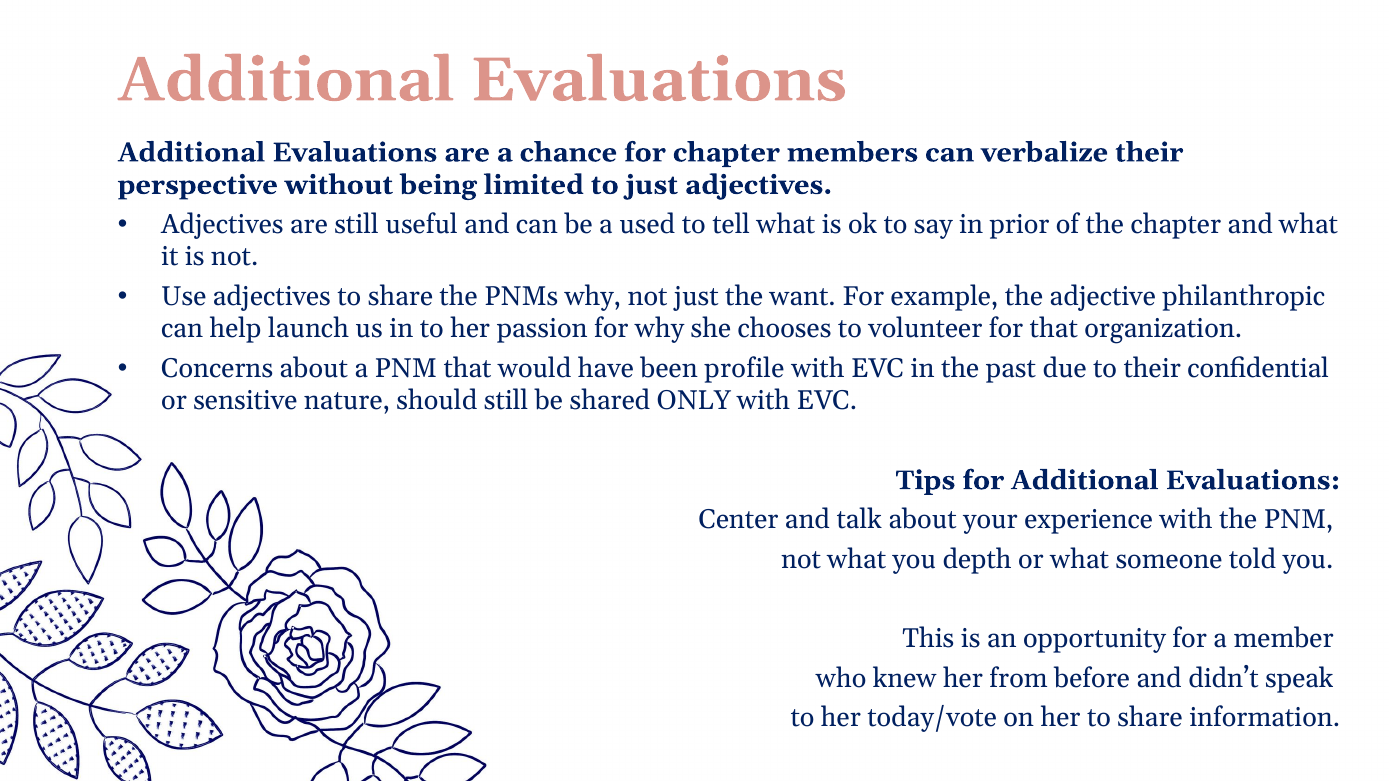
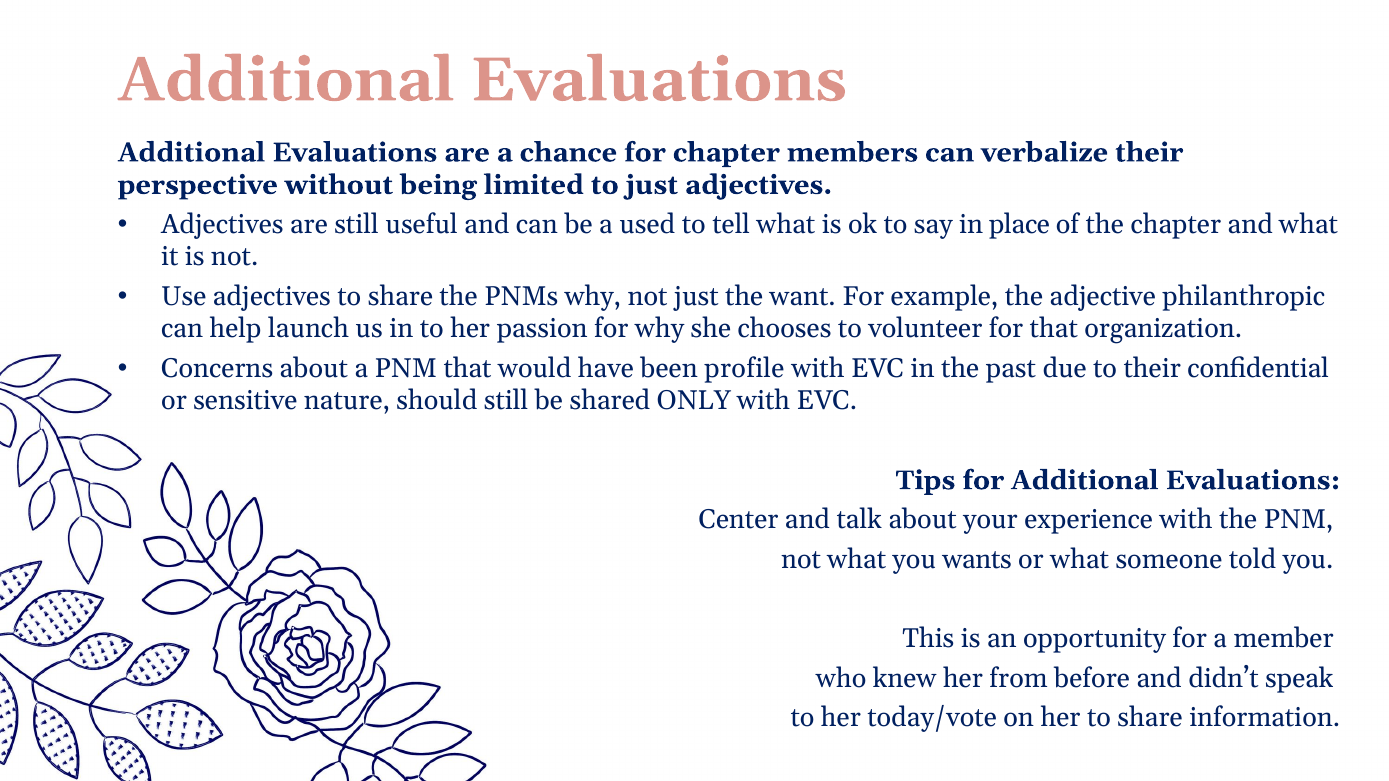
prior: prior -> place
depth: depth -> wants
